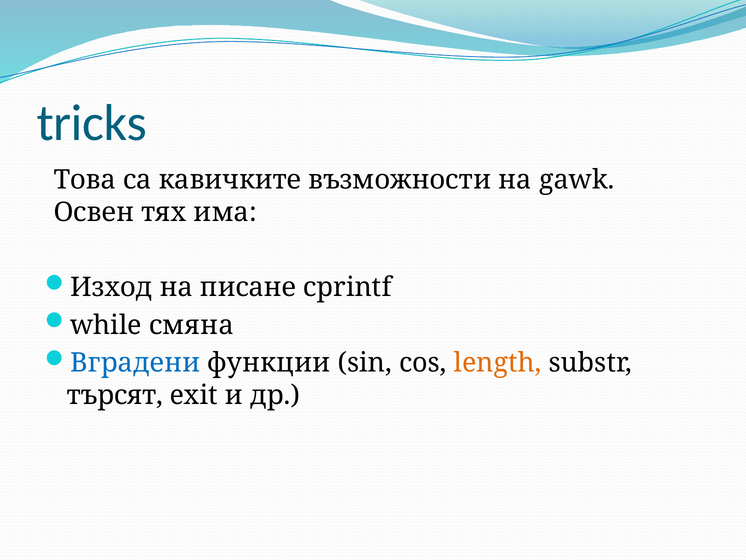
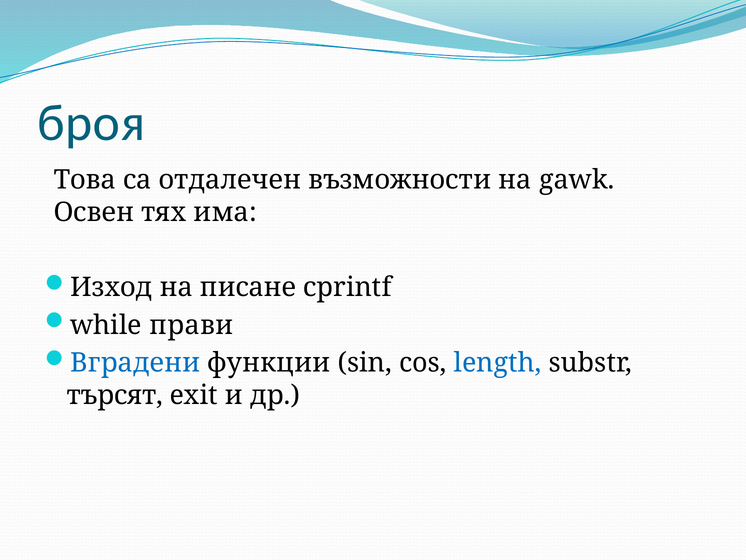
tricks: tricks -> броя
кавичките: кавичките -> отдалечен
смяна: смяна -> прави
length colour: orange -> blue
